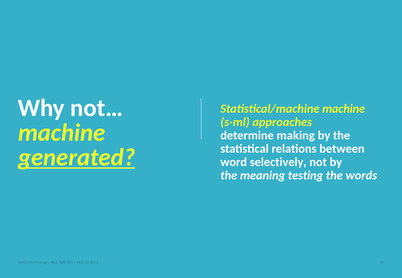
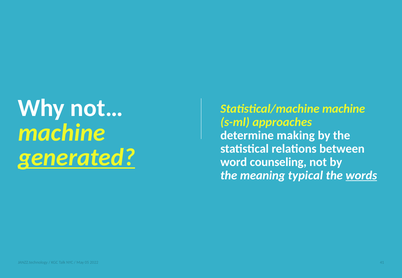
selectively: selectively -> counseling
testing: testing -> typical
words underline: none -> present
